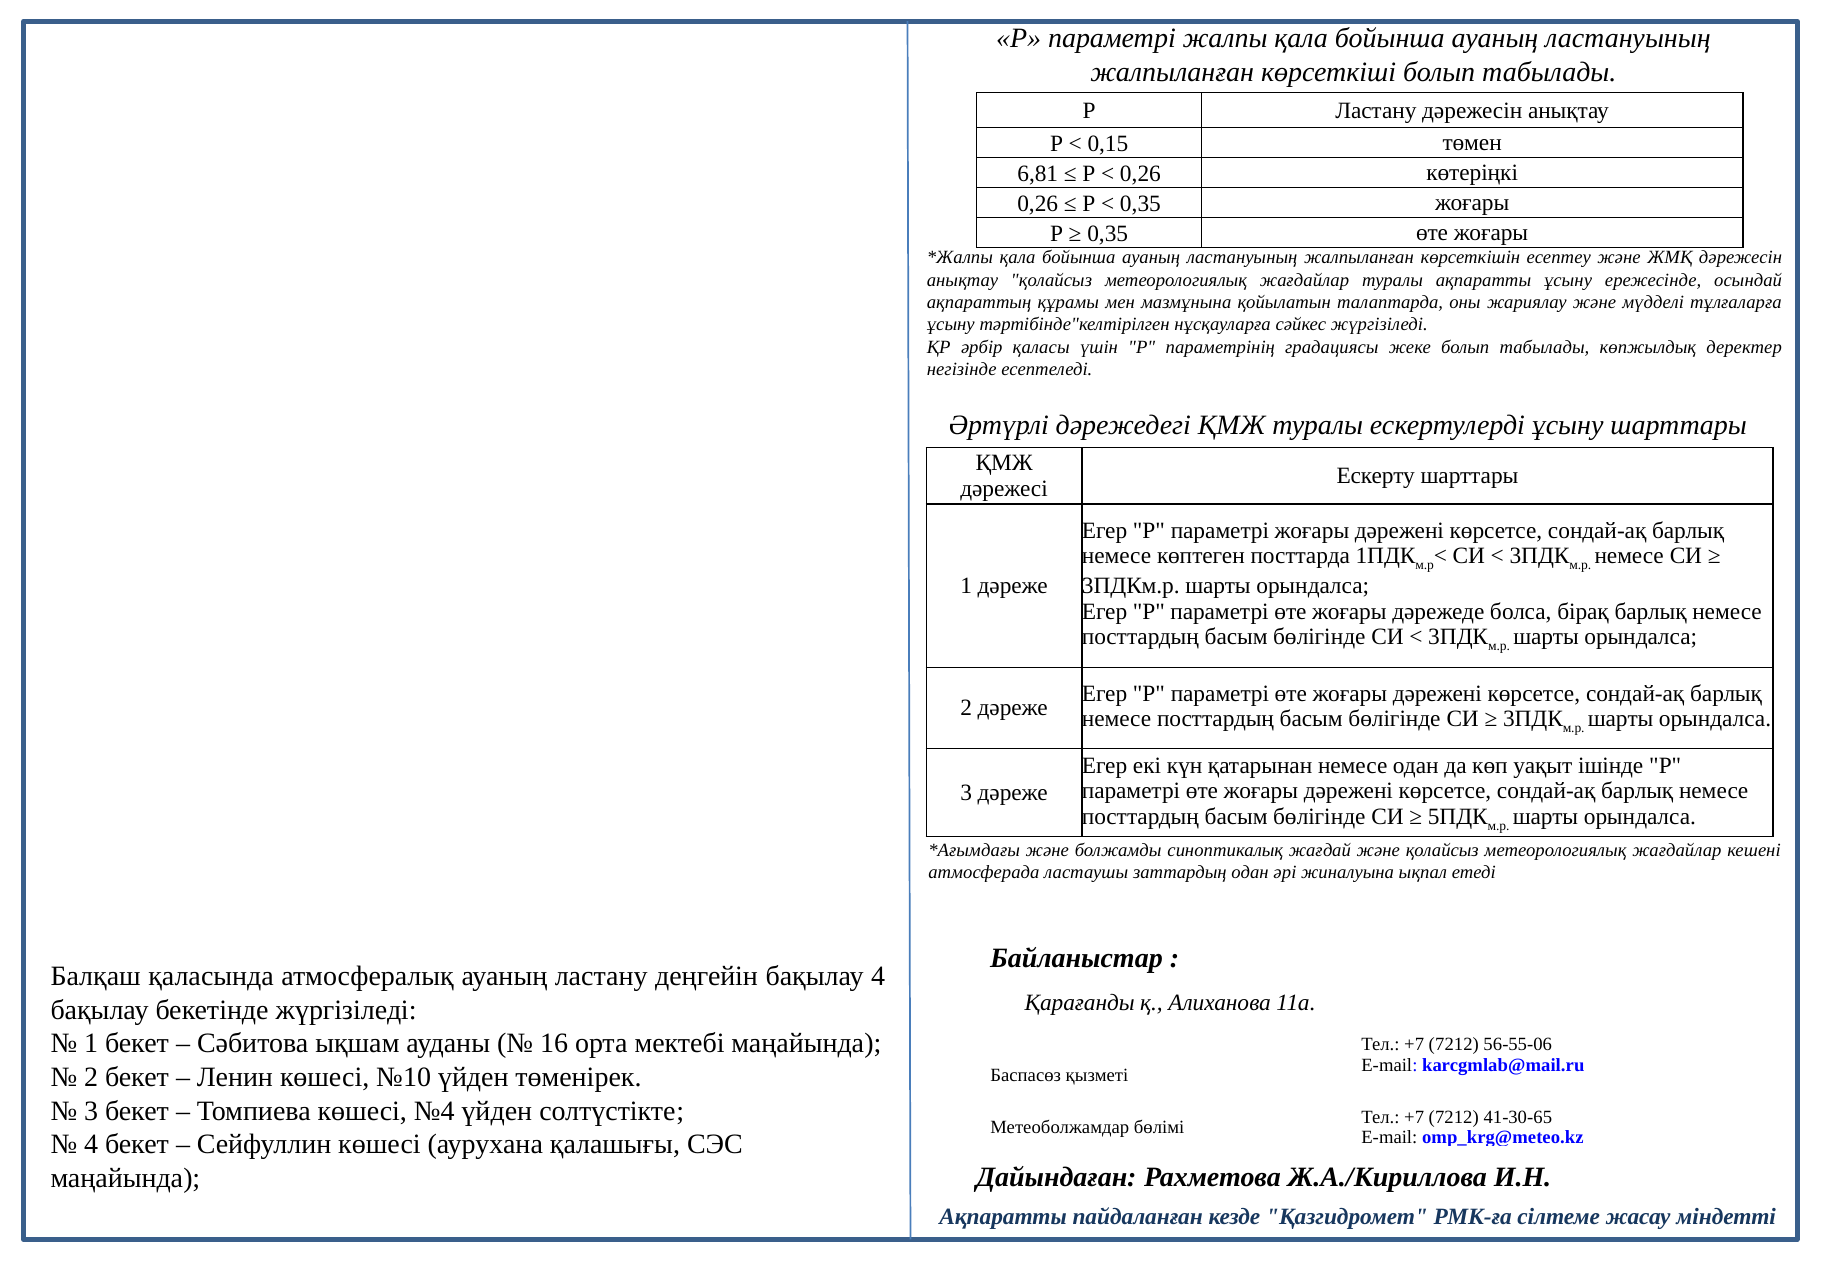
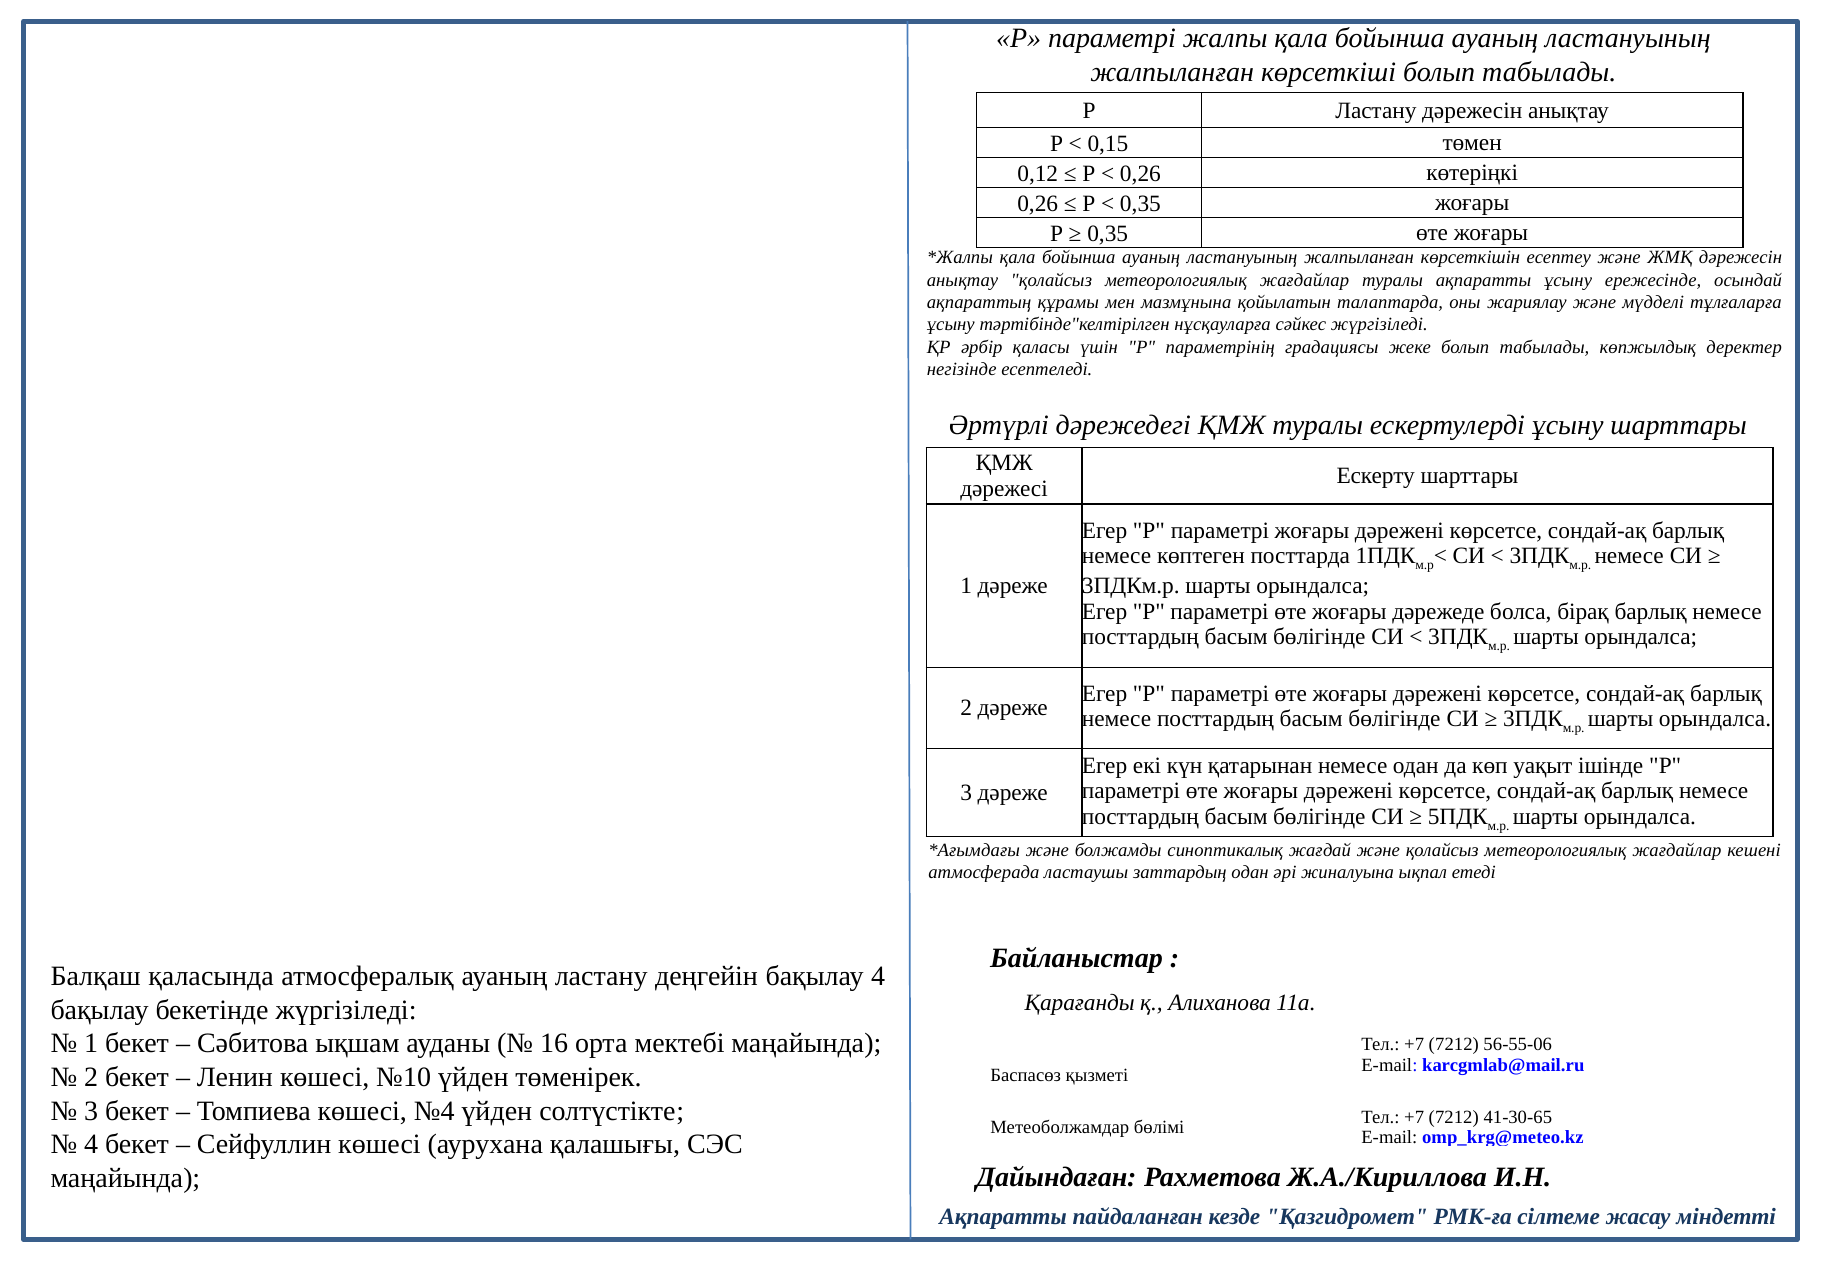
6,81: 6,81 -> 0,12
